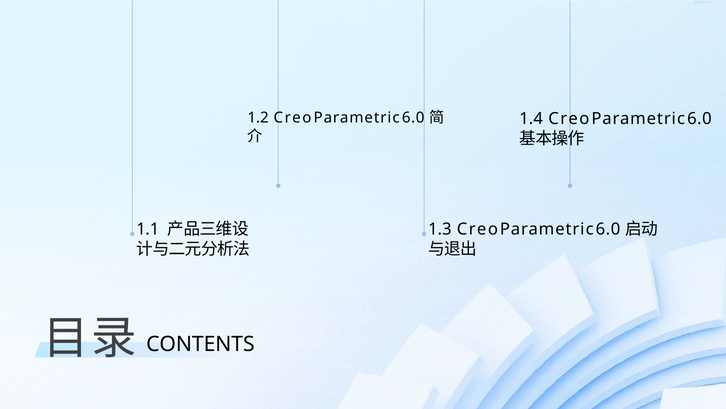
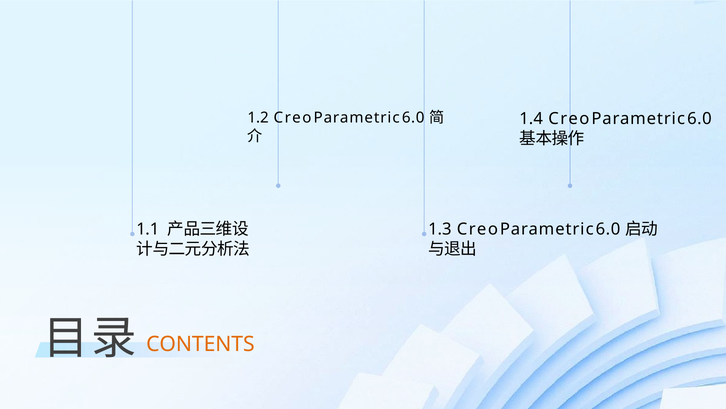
CONTENTS colour: black -> orange
